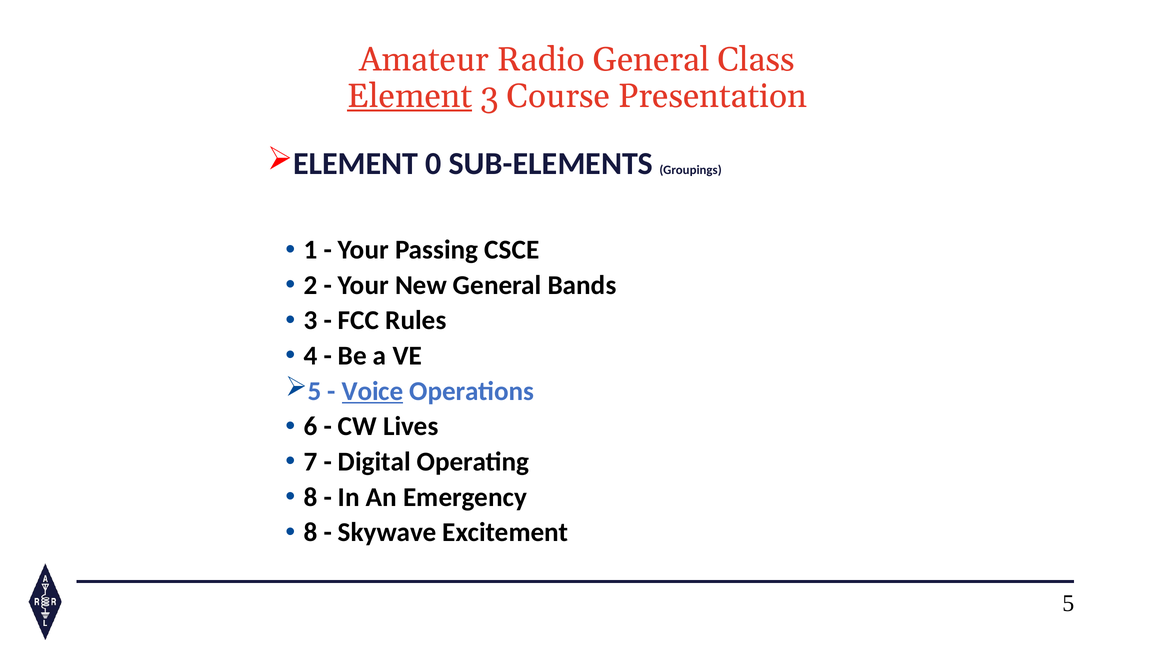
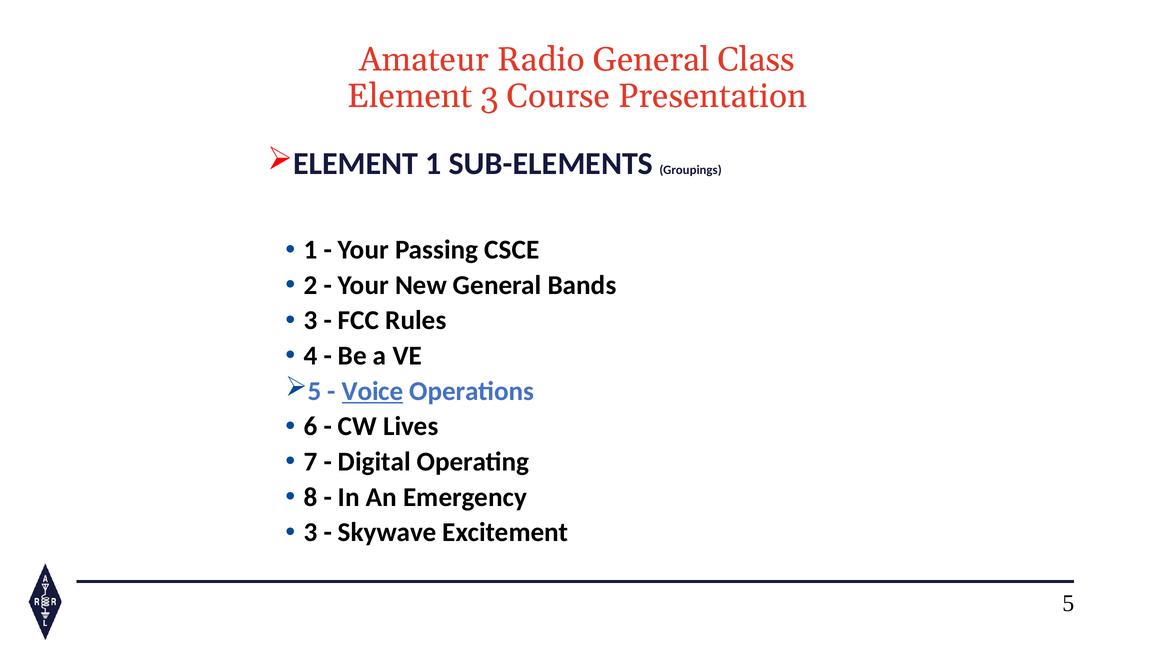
Element at (410, 96) underline: present -> none
ELEMENT 0: 0 -> 1
8 at (310, 533): 8 -> 3
